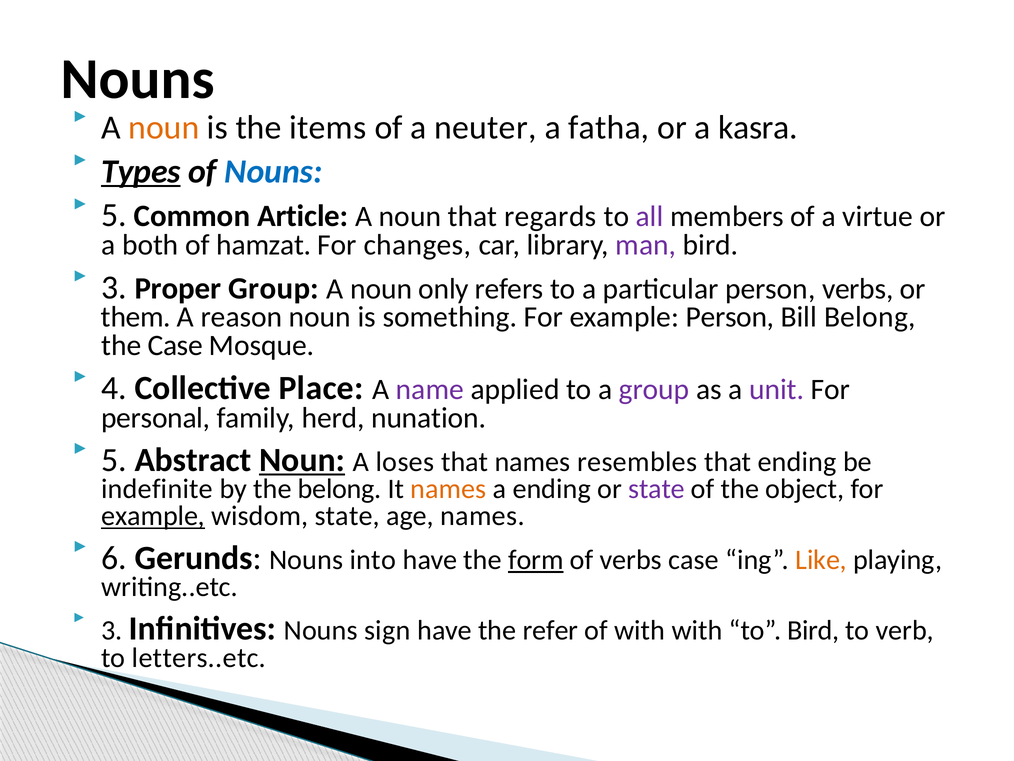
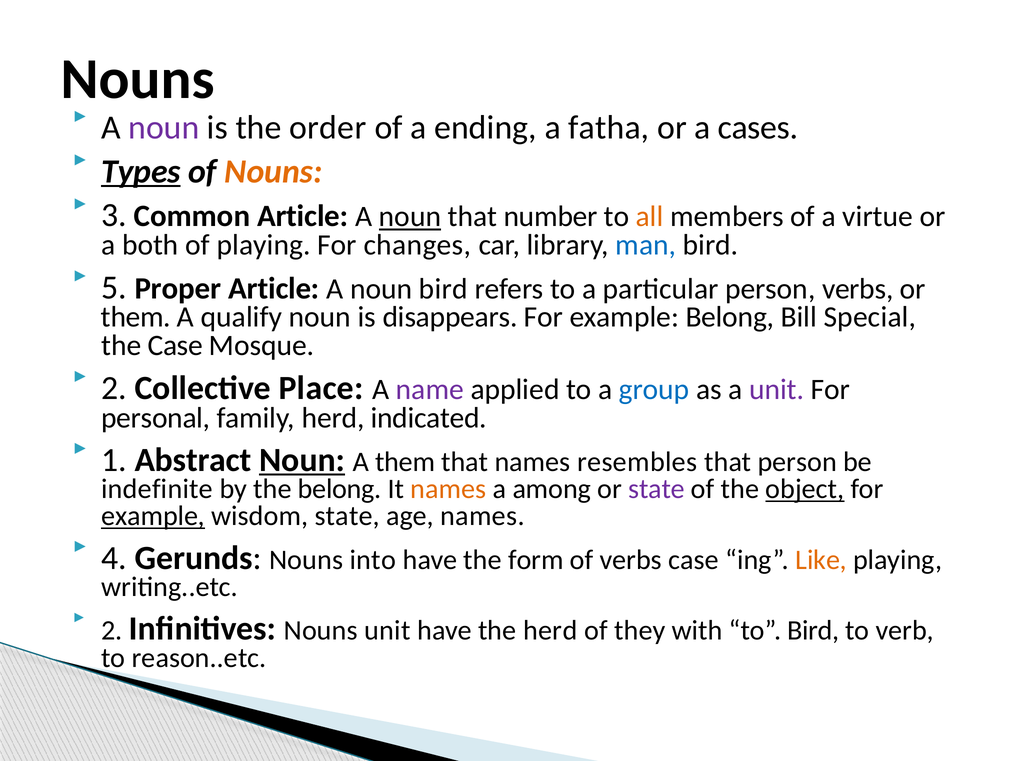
noun at (164, 128) colour: orange -> purple
items: items -> order
neuter: neuter -> ending
kasra: kasra -> cases
Nouns at (273, 171) colour: blue -> orange
5 at (114, 215): 5 -> 3
noun at (410, 217) underline: none -> present
regards: regards -> number
all colour: purple -> orange
of hamzat: hamzat -> playing
man colour: purple -> blue
3 at (114, 287): 3 -> 5
Proper Group: Group -> Article
noun only: only -> bird
reason: reason -> qualify
something: something -> disappears
example Person: Person -> Belong
Bill Belong: Belong -> Special
4 at (114, 388): 4 -> 2
group at (654, 389) colour: purple -> blue
nunation: nunation -> indicated
5 at (114, 460): 5 -> 1
A loses: loses -> them
that ending: ending -> person
a ending: ending -> among
object underline: none -> present
6: 6 -> 4
form underline: present -> none
3 at (112, 630): 3 -> 2
Nouns sign: sign -> unit
the refer: refer -> herd
of with: with -> they
letters..etc: letters..etc -> reason..etc
